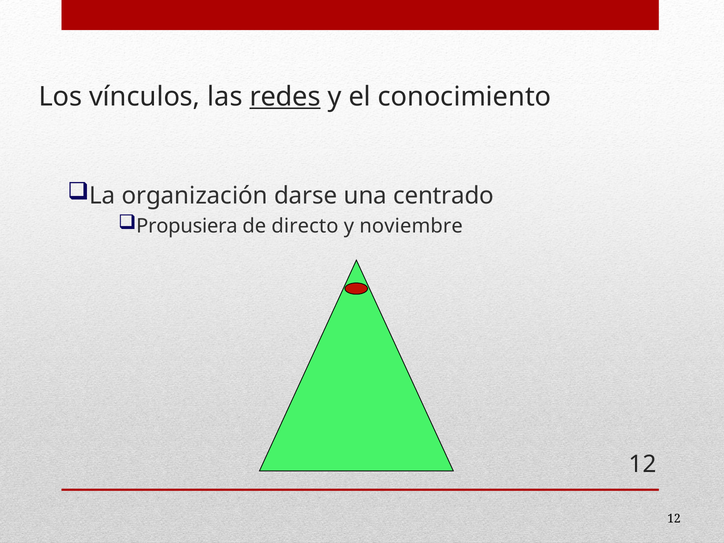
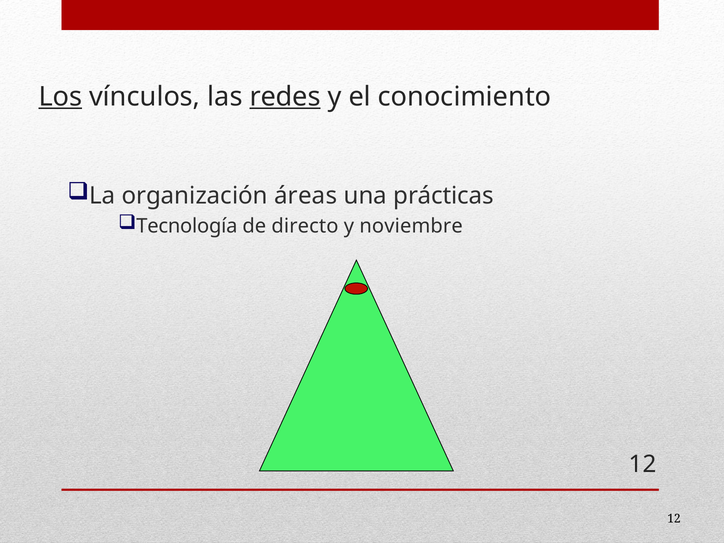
Los underline: none -> present
darse: darse -> áreas
centrado: centrado -> prácticas
Propusiera: Propusiera -> Tecnología
